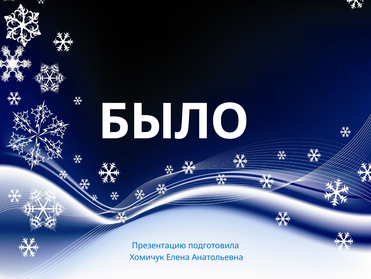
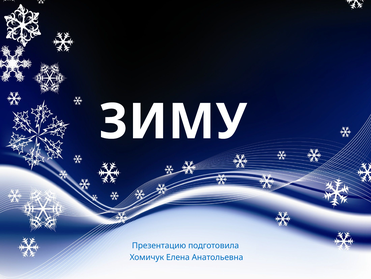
БЫЛО: БЫЛО -> ЗИМУ
